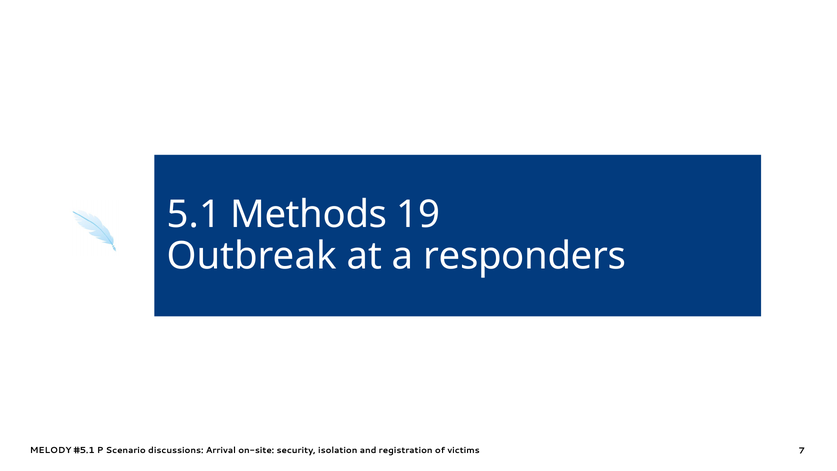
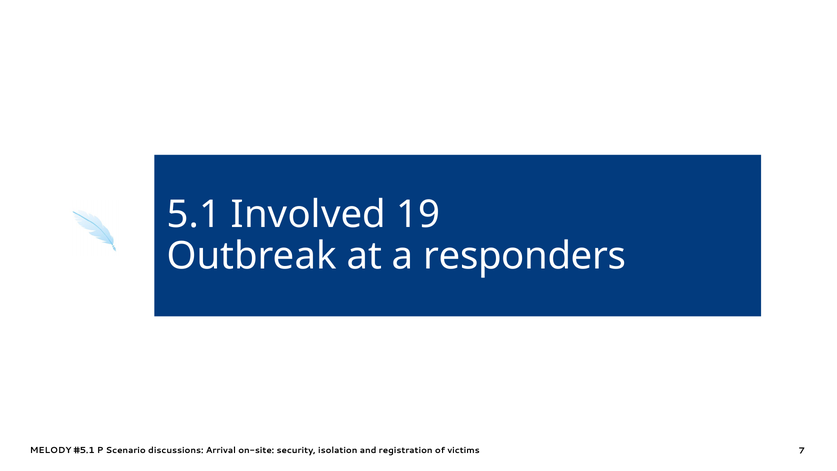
Methods: Methods -> Involved
